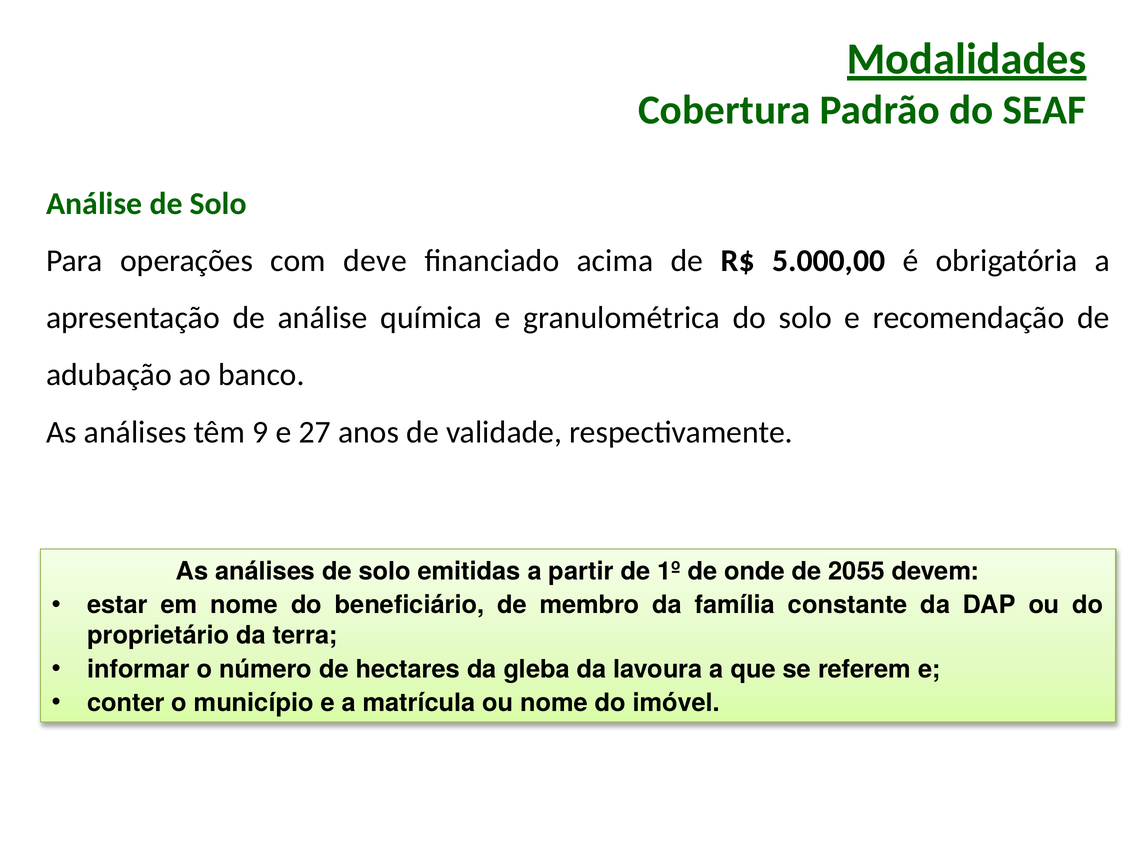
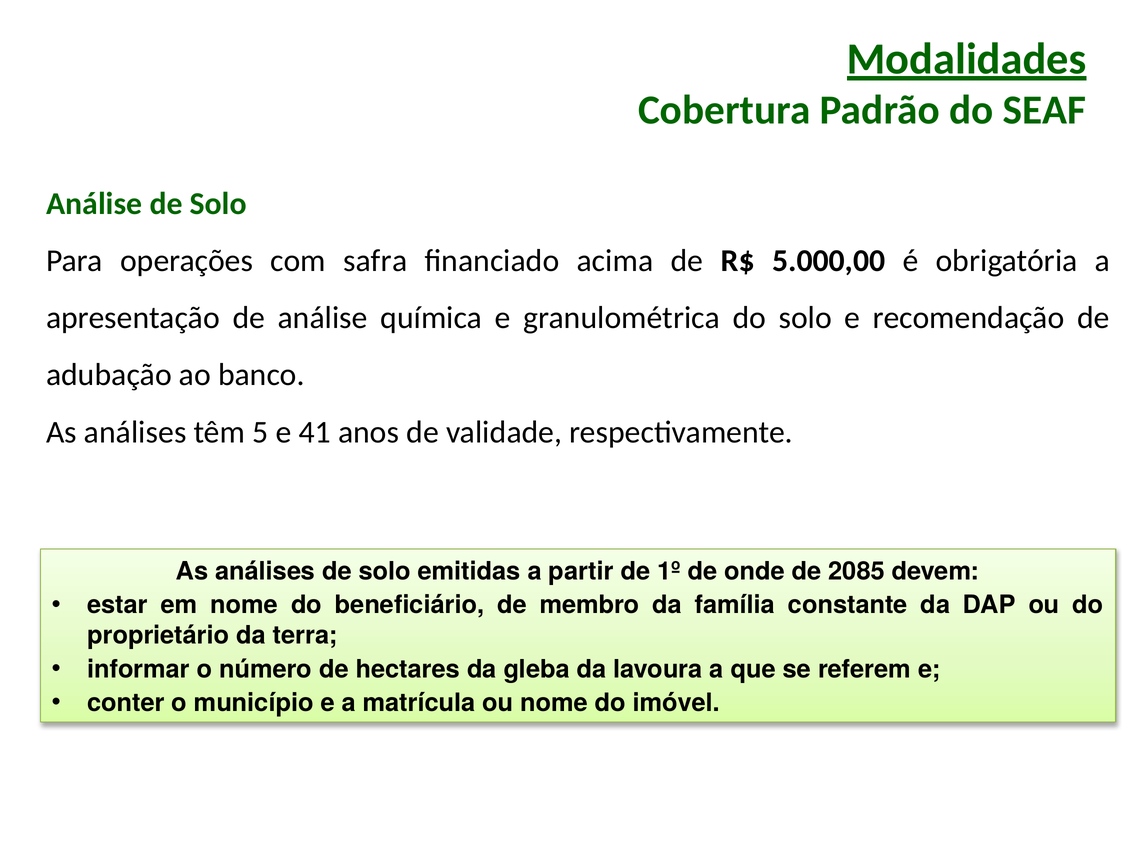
deve: deve -> safra
9: 9 -> 5
27: 27 -> 41
2055: 2055 -> 2085
